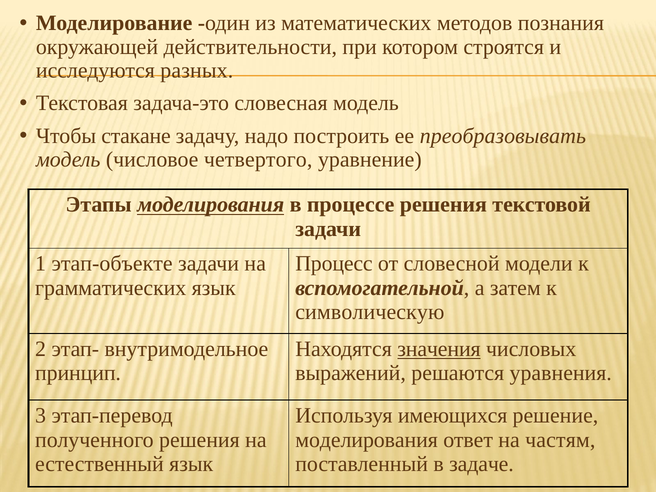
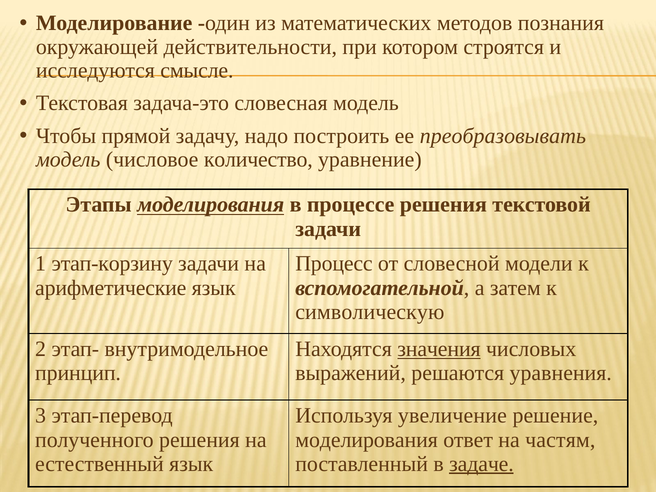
разных: разных -> смысле
стакане: стакане -> прямой
четвертого: четвертого -> количество
этап-объекте: этап-объекте -> этап-корзину
грамматических: грамматических -> арифметические
имеющихся: имеющихся -> увеличение
задаче underline: none -> present
